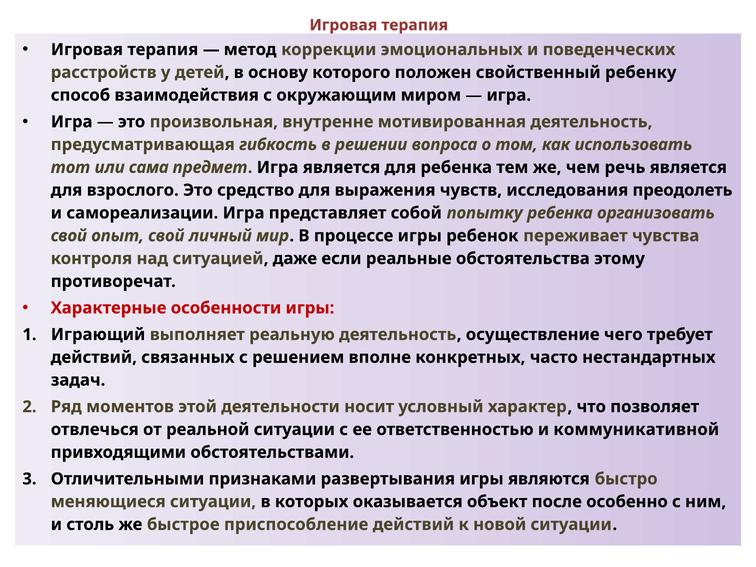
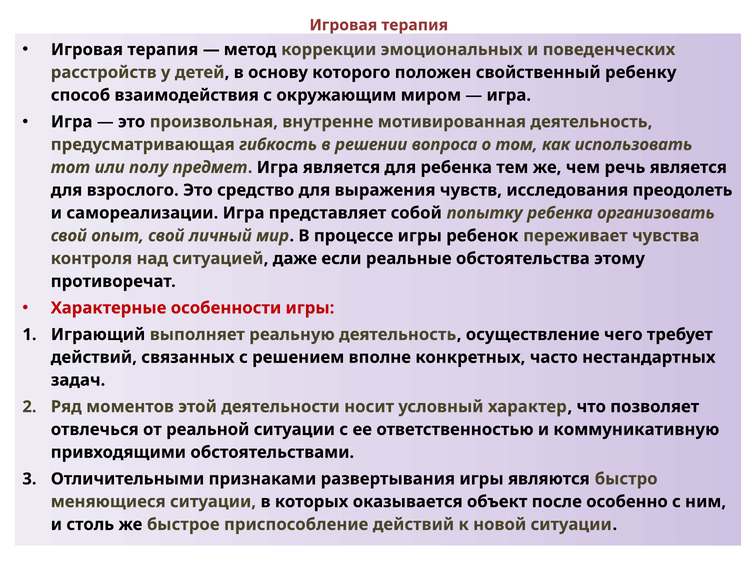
сама: сама -> полу
коммуникативной: коммуникативной -> коммуникативную
